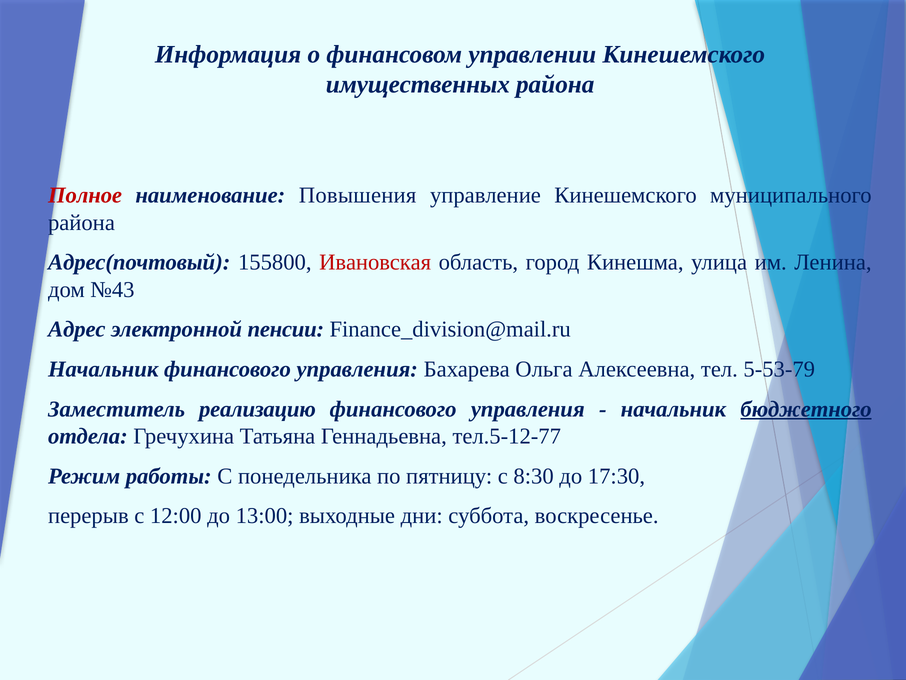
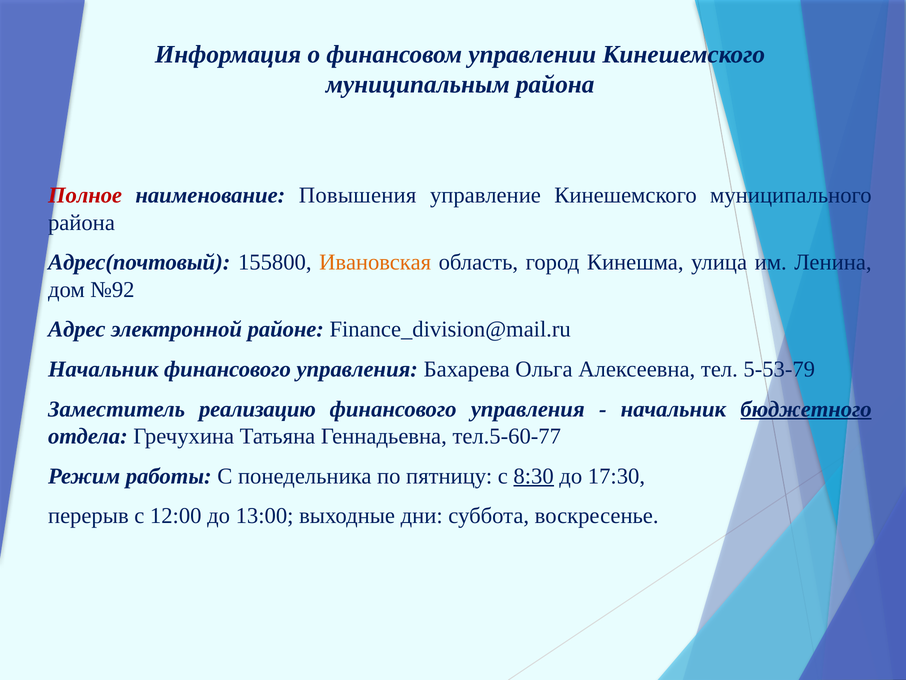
имущественных: имущественных -> муниципальным
Ивановская colour: red -> orange
№43: №43 -> №92
пенсии: пенсии -> районе
тел.5-12-77: тел.5-12-77 -> тел.5-60-77
8:30 underline: none -> present
